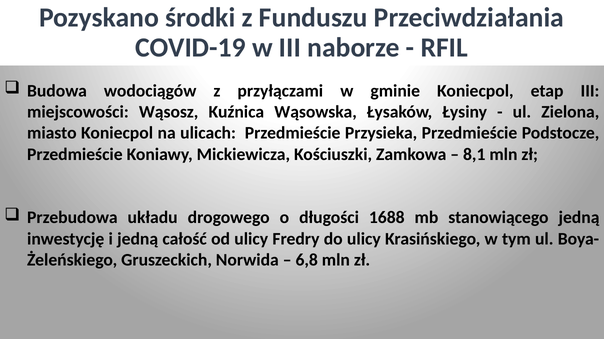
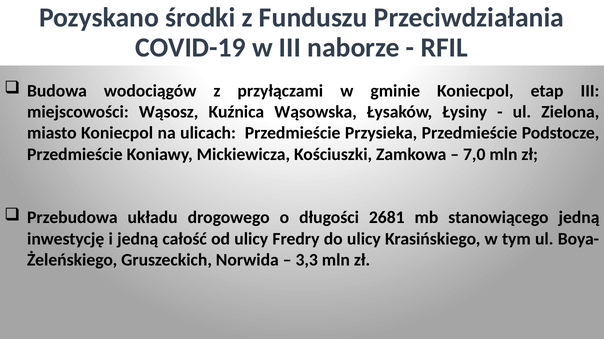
8,1: 8,1 -> 7,0
1688: 1688 -> 2681
6,8: 6,8 -> 3,3
